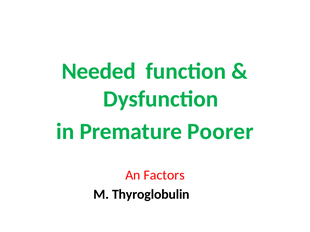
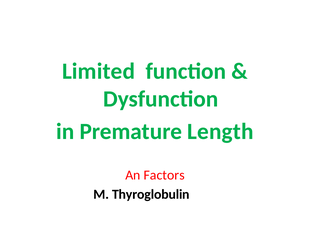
Needed: Needed -> Limited
Poorer: Poorer -> Length
